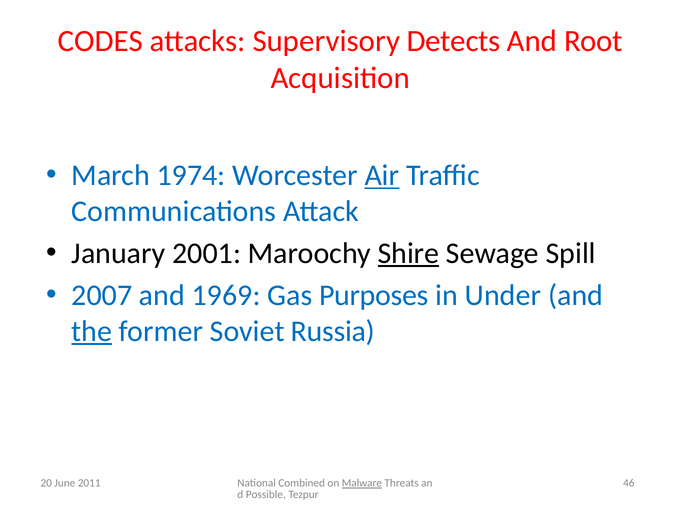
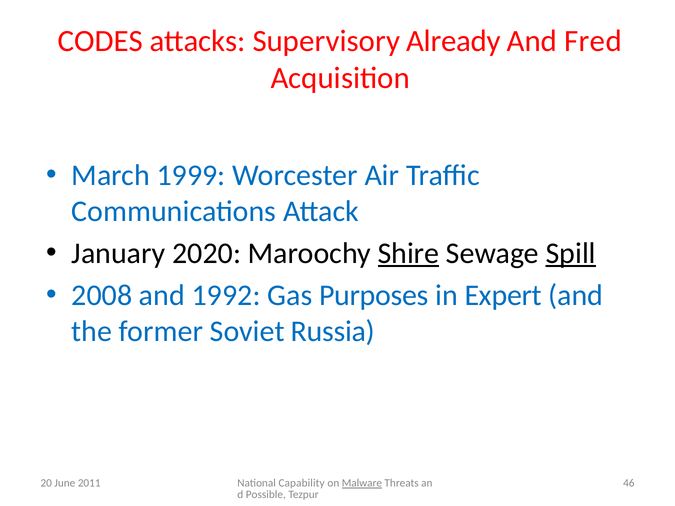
Detects: Detects -> Already
Root: Root -> Fred
1974: 1974 -> 1999
Air underline: present -> none
2001: 2001 -> 2020
Spill underline: none -> present
2007: 2007 -> 2008
1969: 1969 -> 1992
Under: Under -> Expert
the underline: present -> none
Combined: Combined -> Capability
